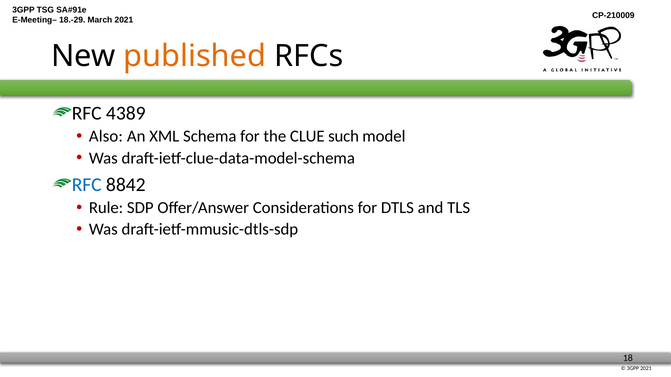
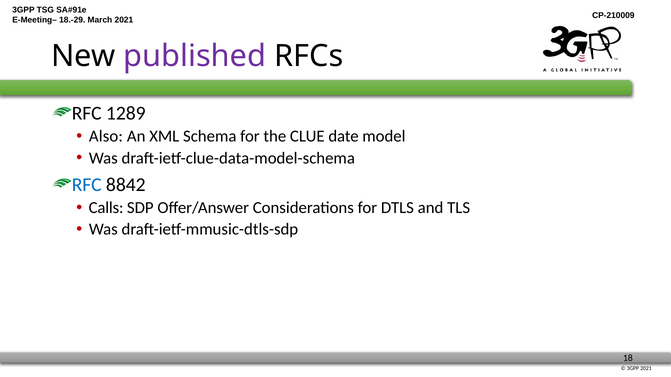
published colour: orange -> purple
4389: 4389 -> 1289
such: such -> date
Rule: Rule -> Calls
